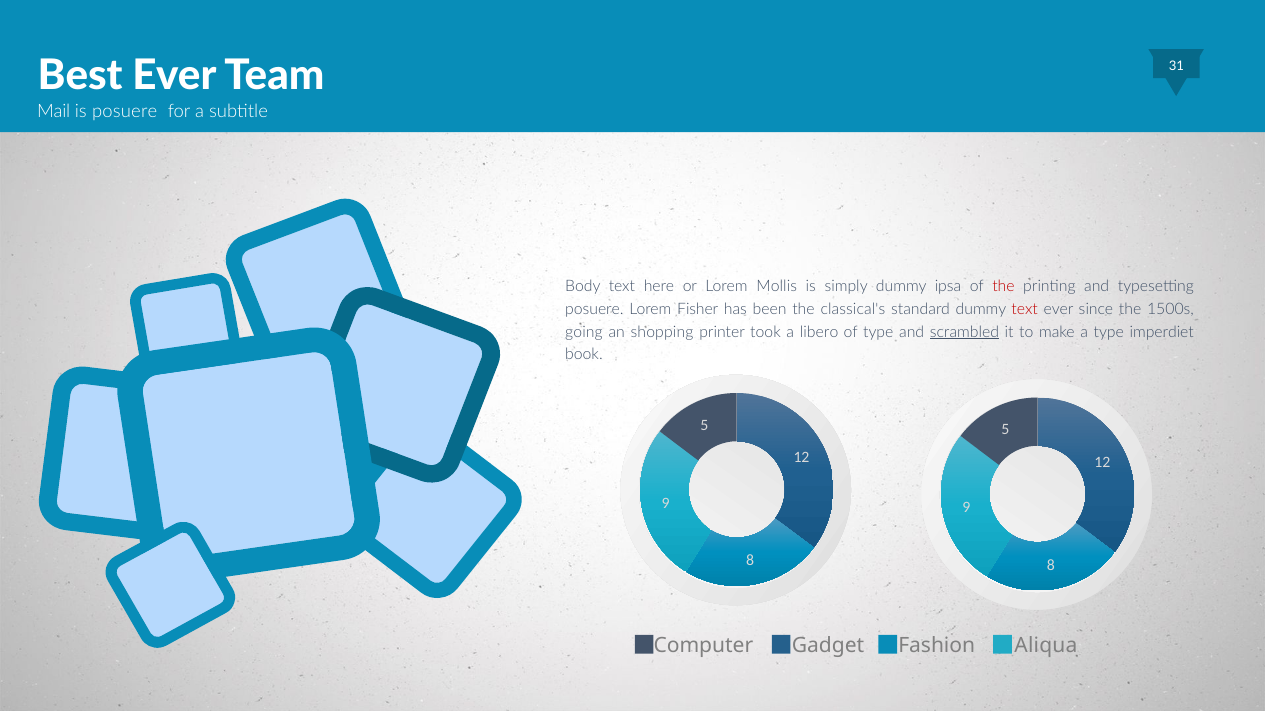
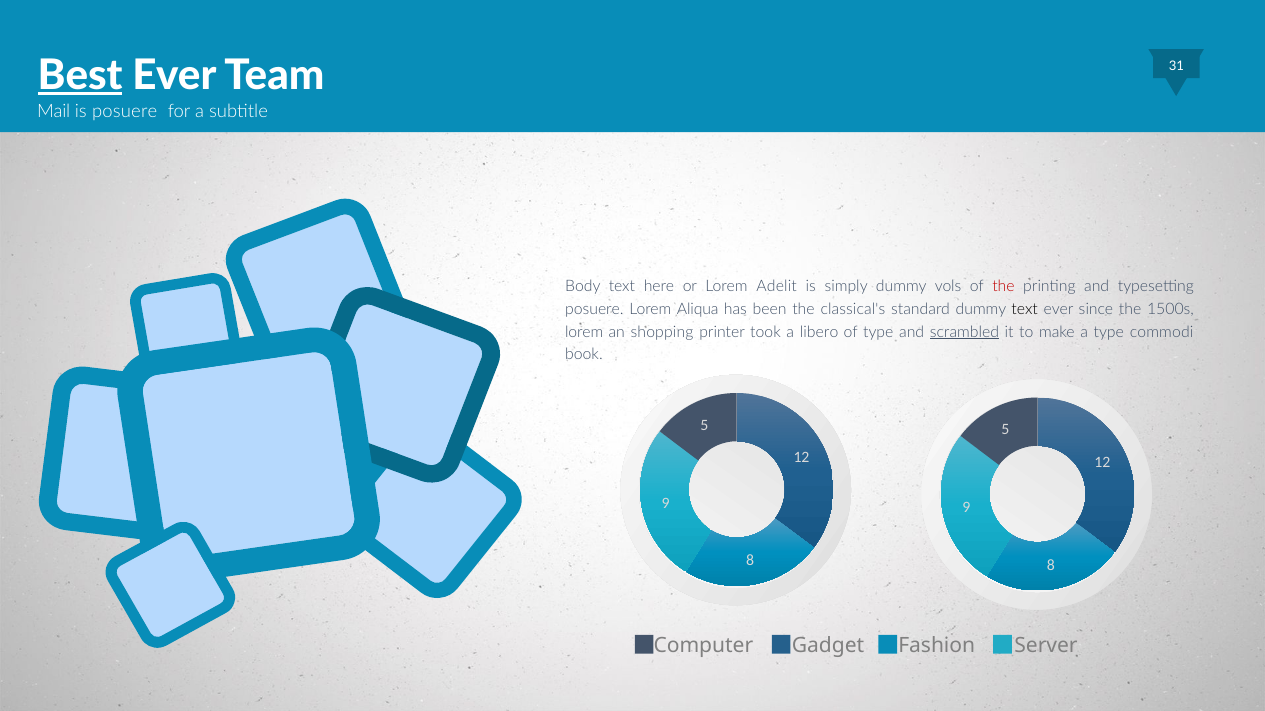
Best underline: none -> present
Mollis: Mollis -> Adelit
ipsa: ipsa -> vols
Fisher: Fisher -> Aliqua
text at (1025, 309) colour: red -> black
going at (584, 332): going -> lorem
imperdiet: imperdiet -> commodi
Aliqua: Aliqua -> Server
